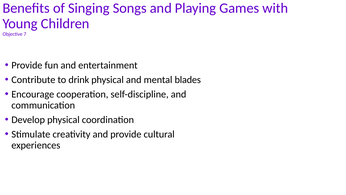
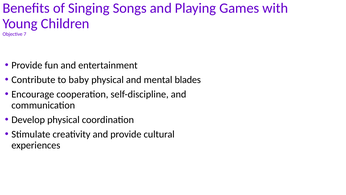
drink: drink -> baby
